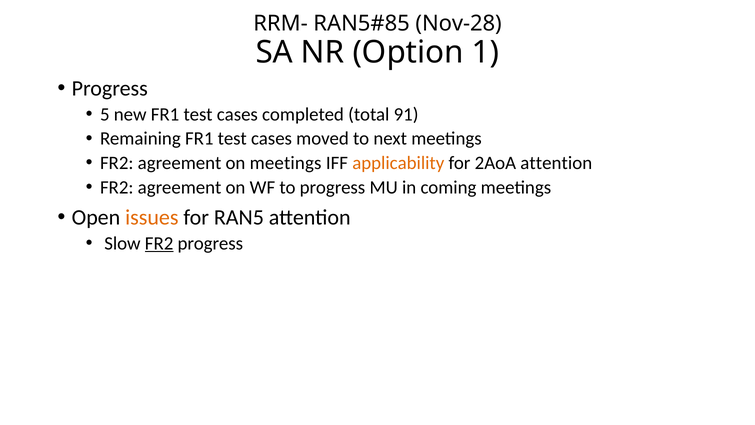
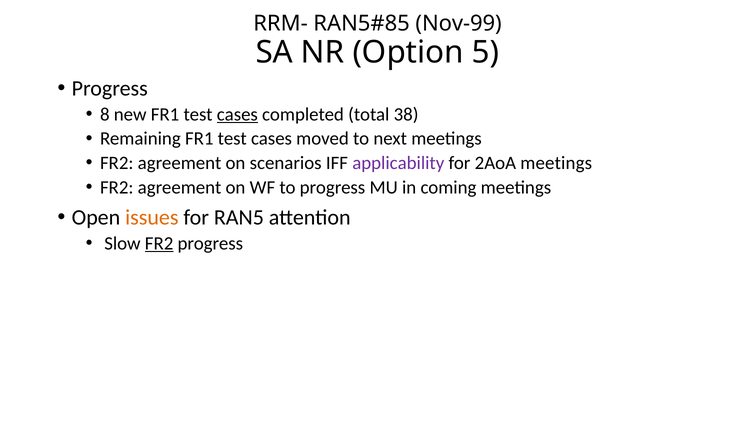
Nov-28: Nov-28 -> Nov-99
1: 1 -> 5
5: 5 -> 8
cases at (237, 114) underline: none -> present
91: 91 -> 38
on meetings: meetings -> scenarios
applicability colour: orange -> purple
2AoA attention: attention -> meetings
